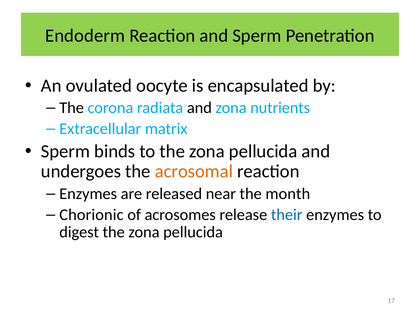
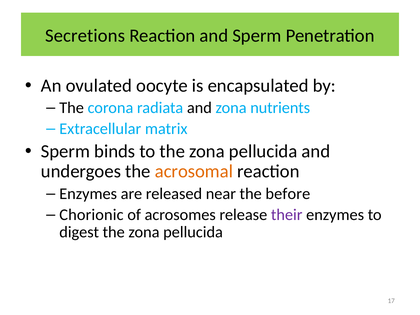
Endoderm: Endoderm -> Secretions
month: month -> before
their colour: blue -> purple
